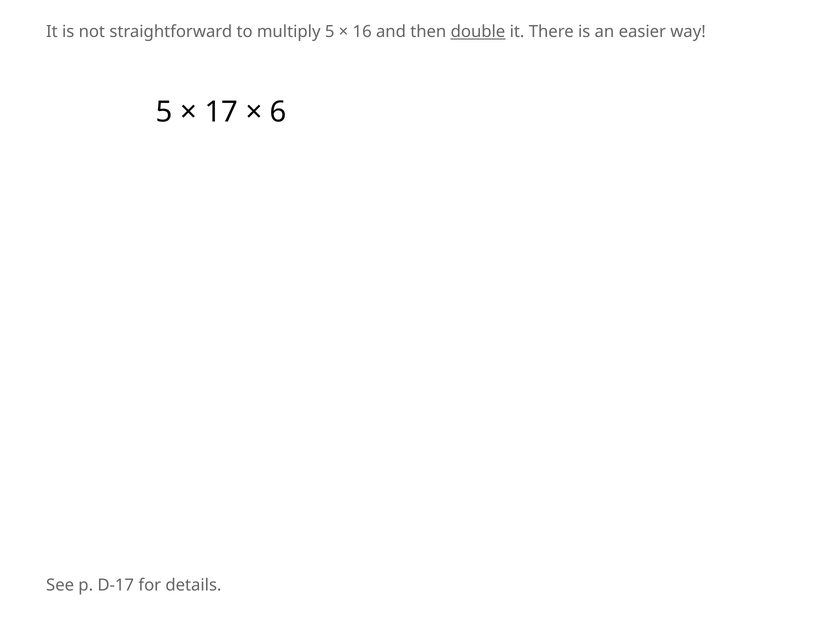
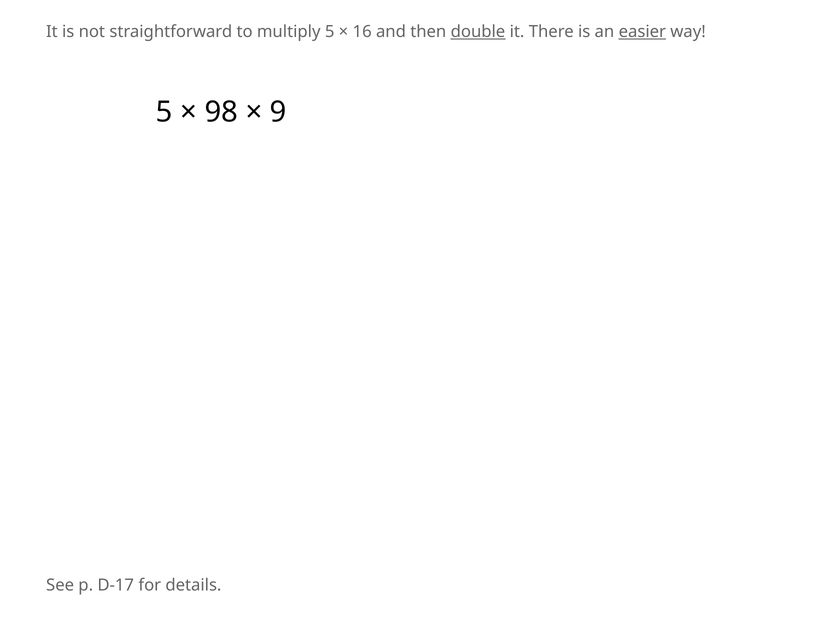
easier underline: none -> present
17: 17 -> 98
6: 6 -> 9
